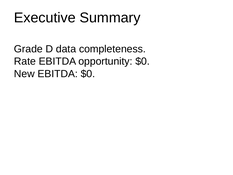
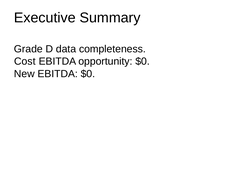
Rate: Rate -> Cost
